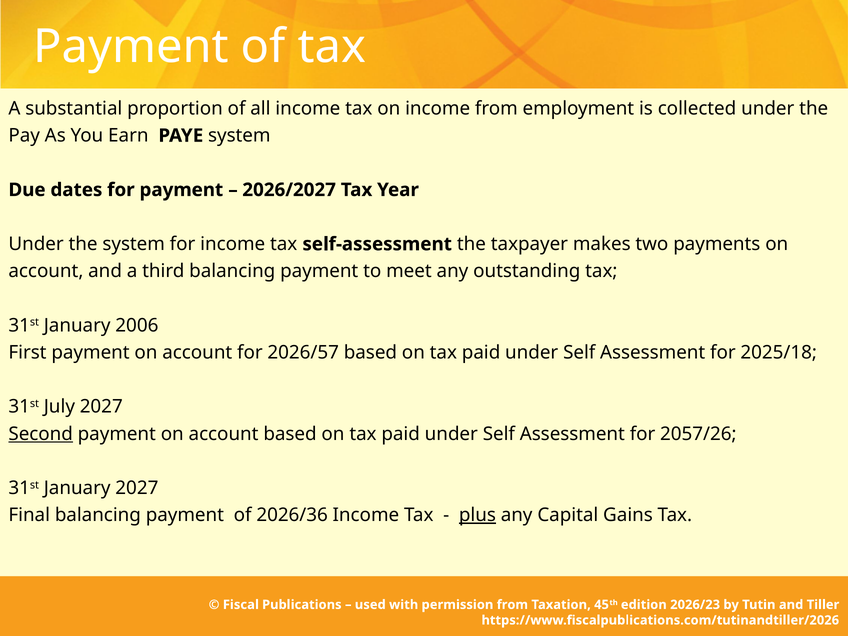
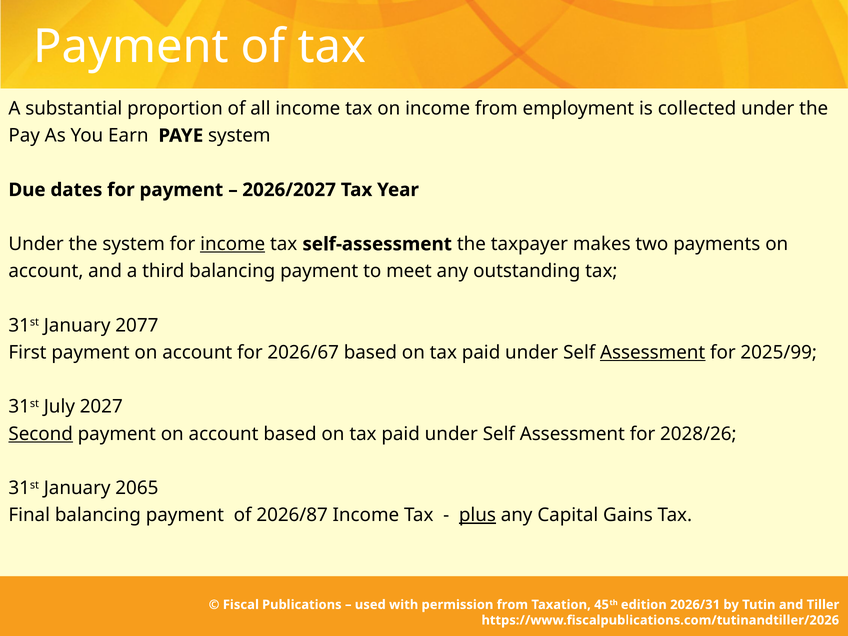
income at (233, 244) underline: none -> present
2006: 2006 -> 2077
2026/57: 2026/57 -> 2026/67
Assessment at (653, 353) underline: none -> present
2025/18: 2025/18 -> 2025/99
2057/26: 2057/26 -> 2028/26
January 2027: 2027 -> 2065
2026/36: 2026/36 -> 2026/87
2026/23: 2026/23 -> 2026/31
